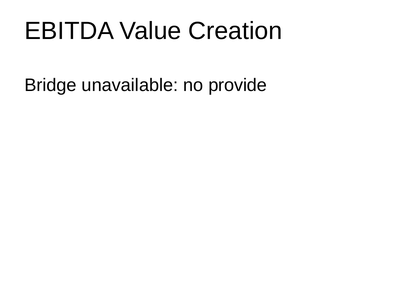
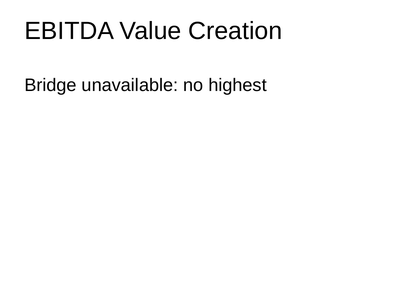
provide: provide -> highest
